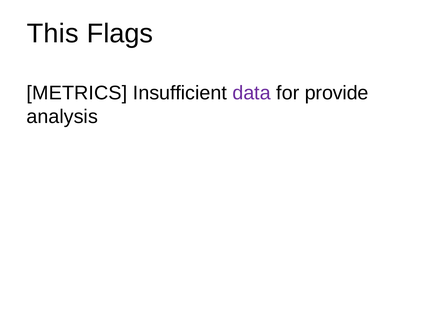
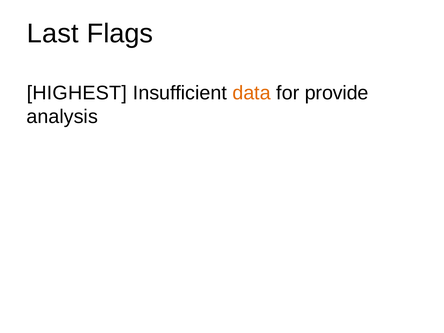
This: This -> Last
METRICS: METRICS -> HIGHEST
data colour: purple -> orange
